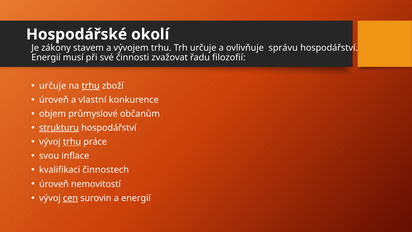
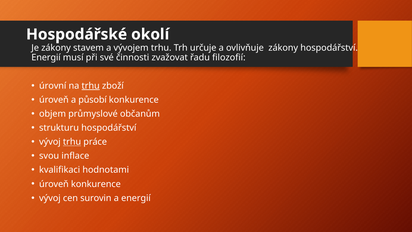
ovlivňuje správu: správu -> zákony
určuje at (53, 86): určuje -> úrovní
vlastní: vlastní -> působí
strukturu underline: present -> none
činnostech: činnostech -> hodnotami
úroveň nemovitostí: nemovitostí -> konkurence
cen underline: present -> none
